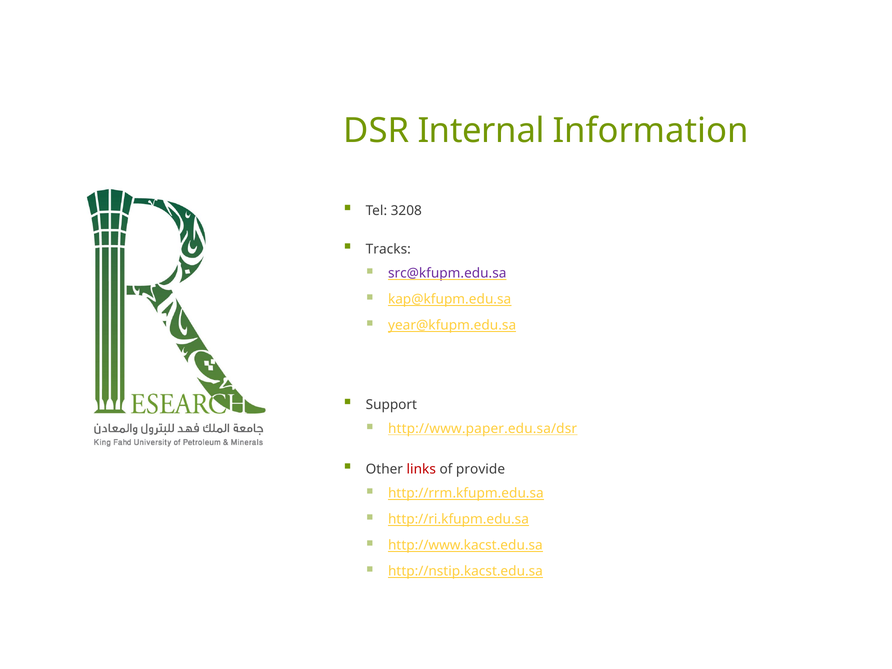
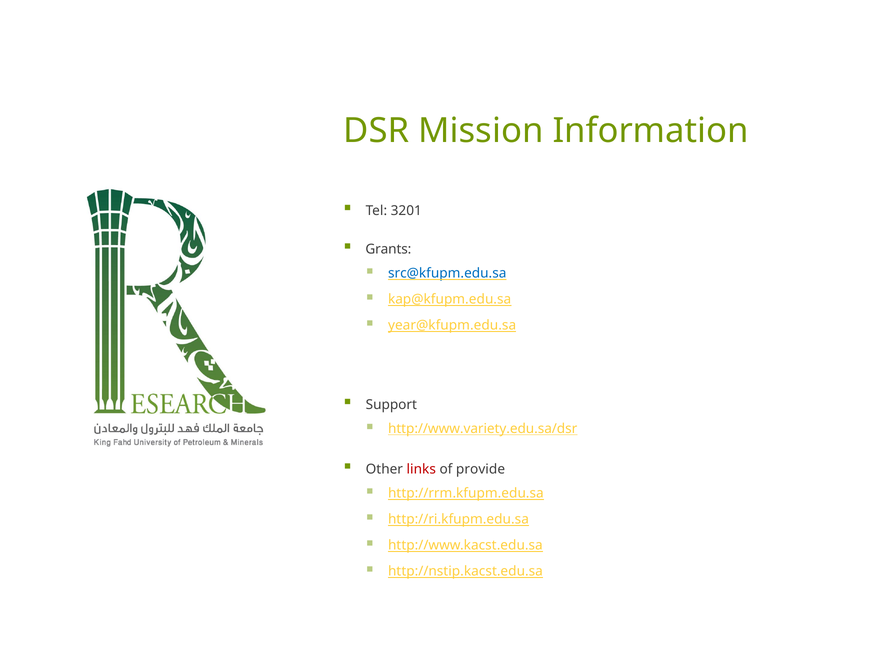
Internal: Internal -> Mission
3208: 3208 -> 3201
Tracks: Tracks -> Grants
src@kfupm.edu.sa colour: purple -> blue
http://www.paper.edu.sa/dsr: http://www.paper.edu.sa/dsr -> http://www.variety.edu.sa/dsr
